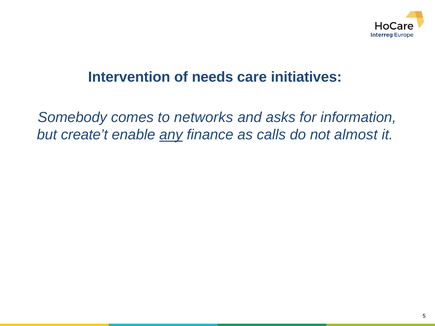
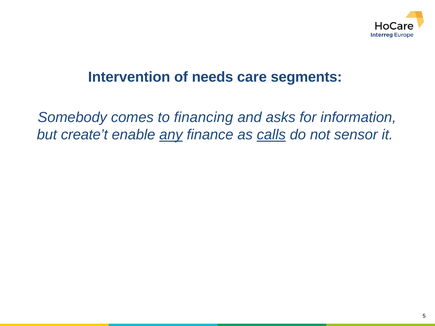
initiatives: initiatives -> segments
networks: networks -> financing
calls underline: none -> present
almost: almost -> sensor
